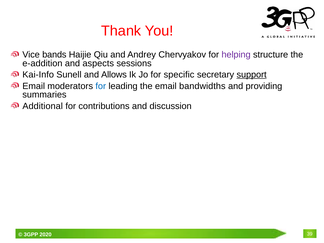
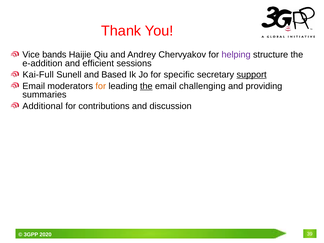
aspects: aspects -> efficient
Kai-Info: Kai-Info -> Kai-Full
Allows: Allows -> Based
for at (101, 86) colour: blue -> orange
the at (146, 86) underline: none -> present
bandwidths: bandwidths -> challenging
